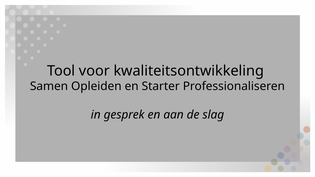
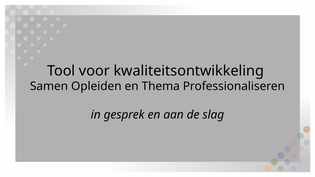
Starter: Starter -> Thema
